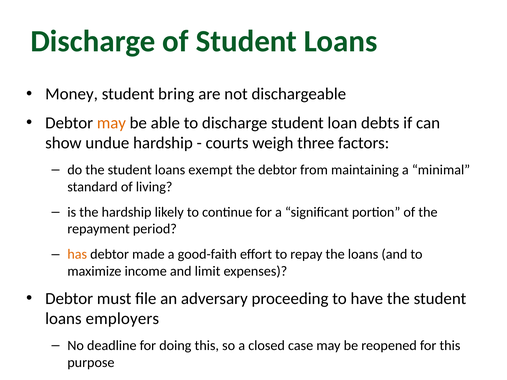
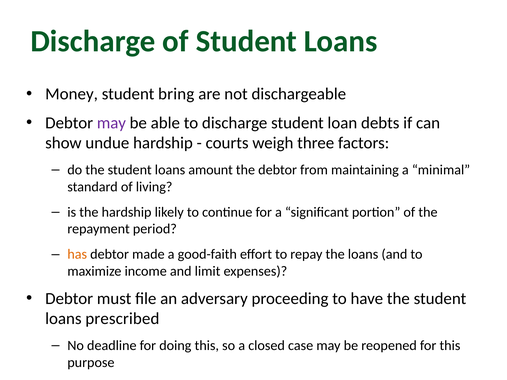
may at (111, 123) colour: orange -> purple
exempt: exempt -> amount
employers: employers -> prescribed
